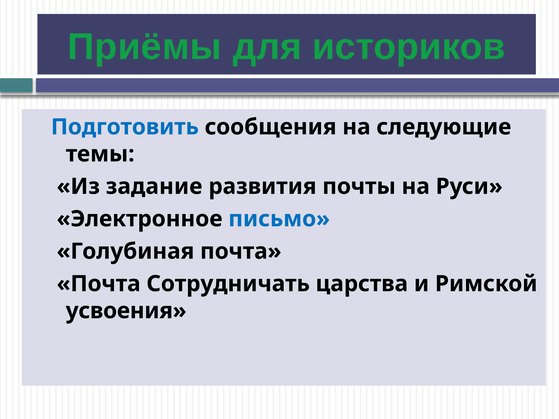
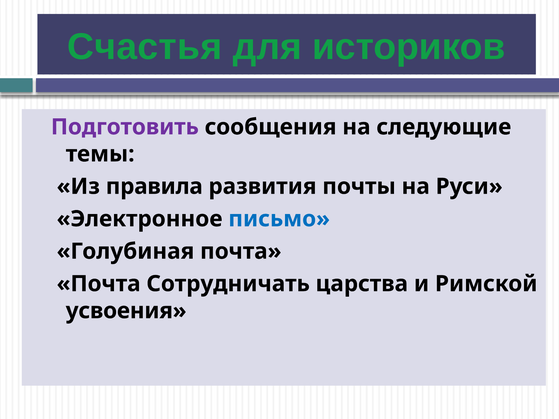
Приёмы: Приёмы -> Счастья
Подготовить colour: blue -> purple
задание: задание -> правила
